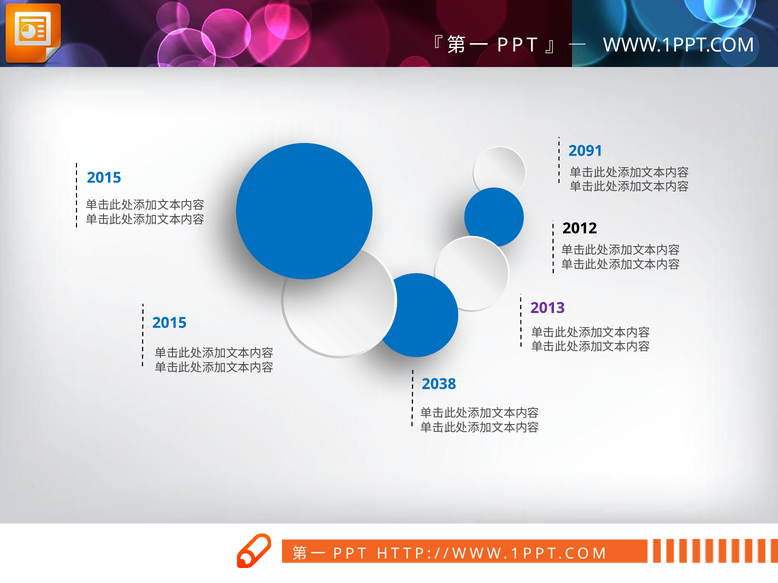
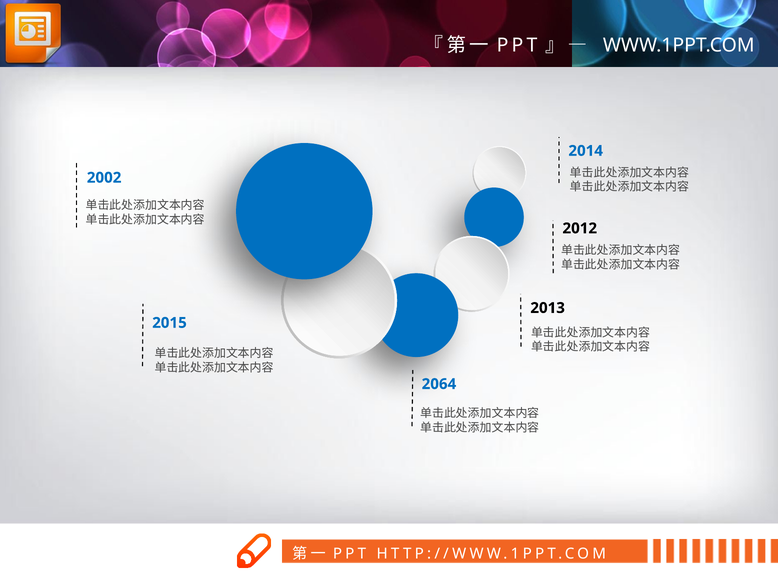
2091: 2091 -> 2014
2015 at (104, 178): 2015 -> 2002
2013 colour: purple -> black
2038: 2038 -> 2064
